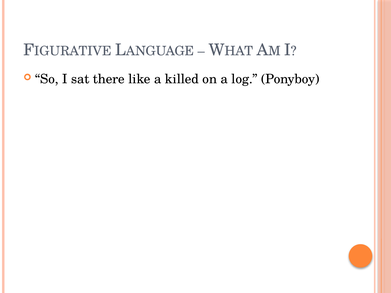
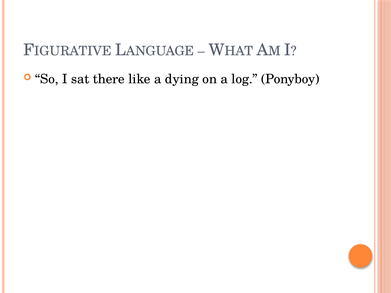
killed: killed -> dying
